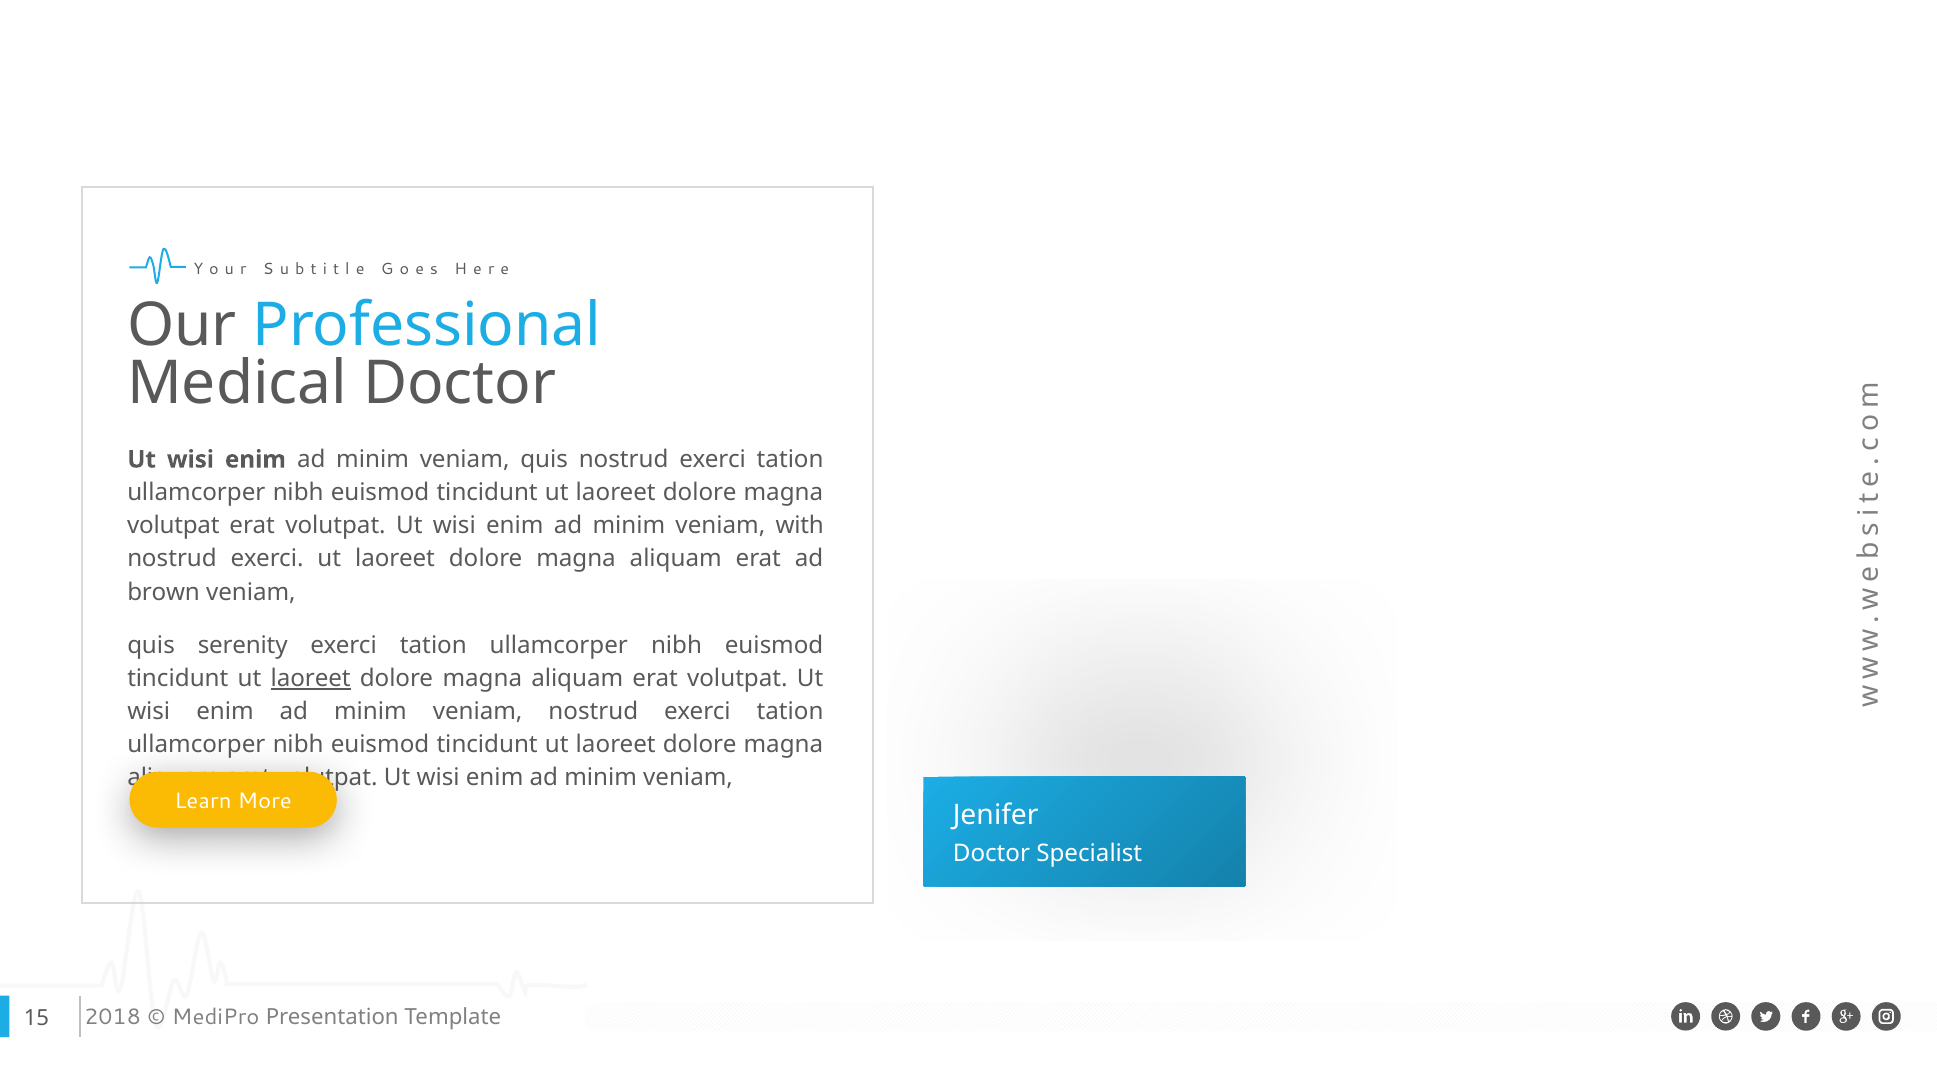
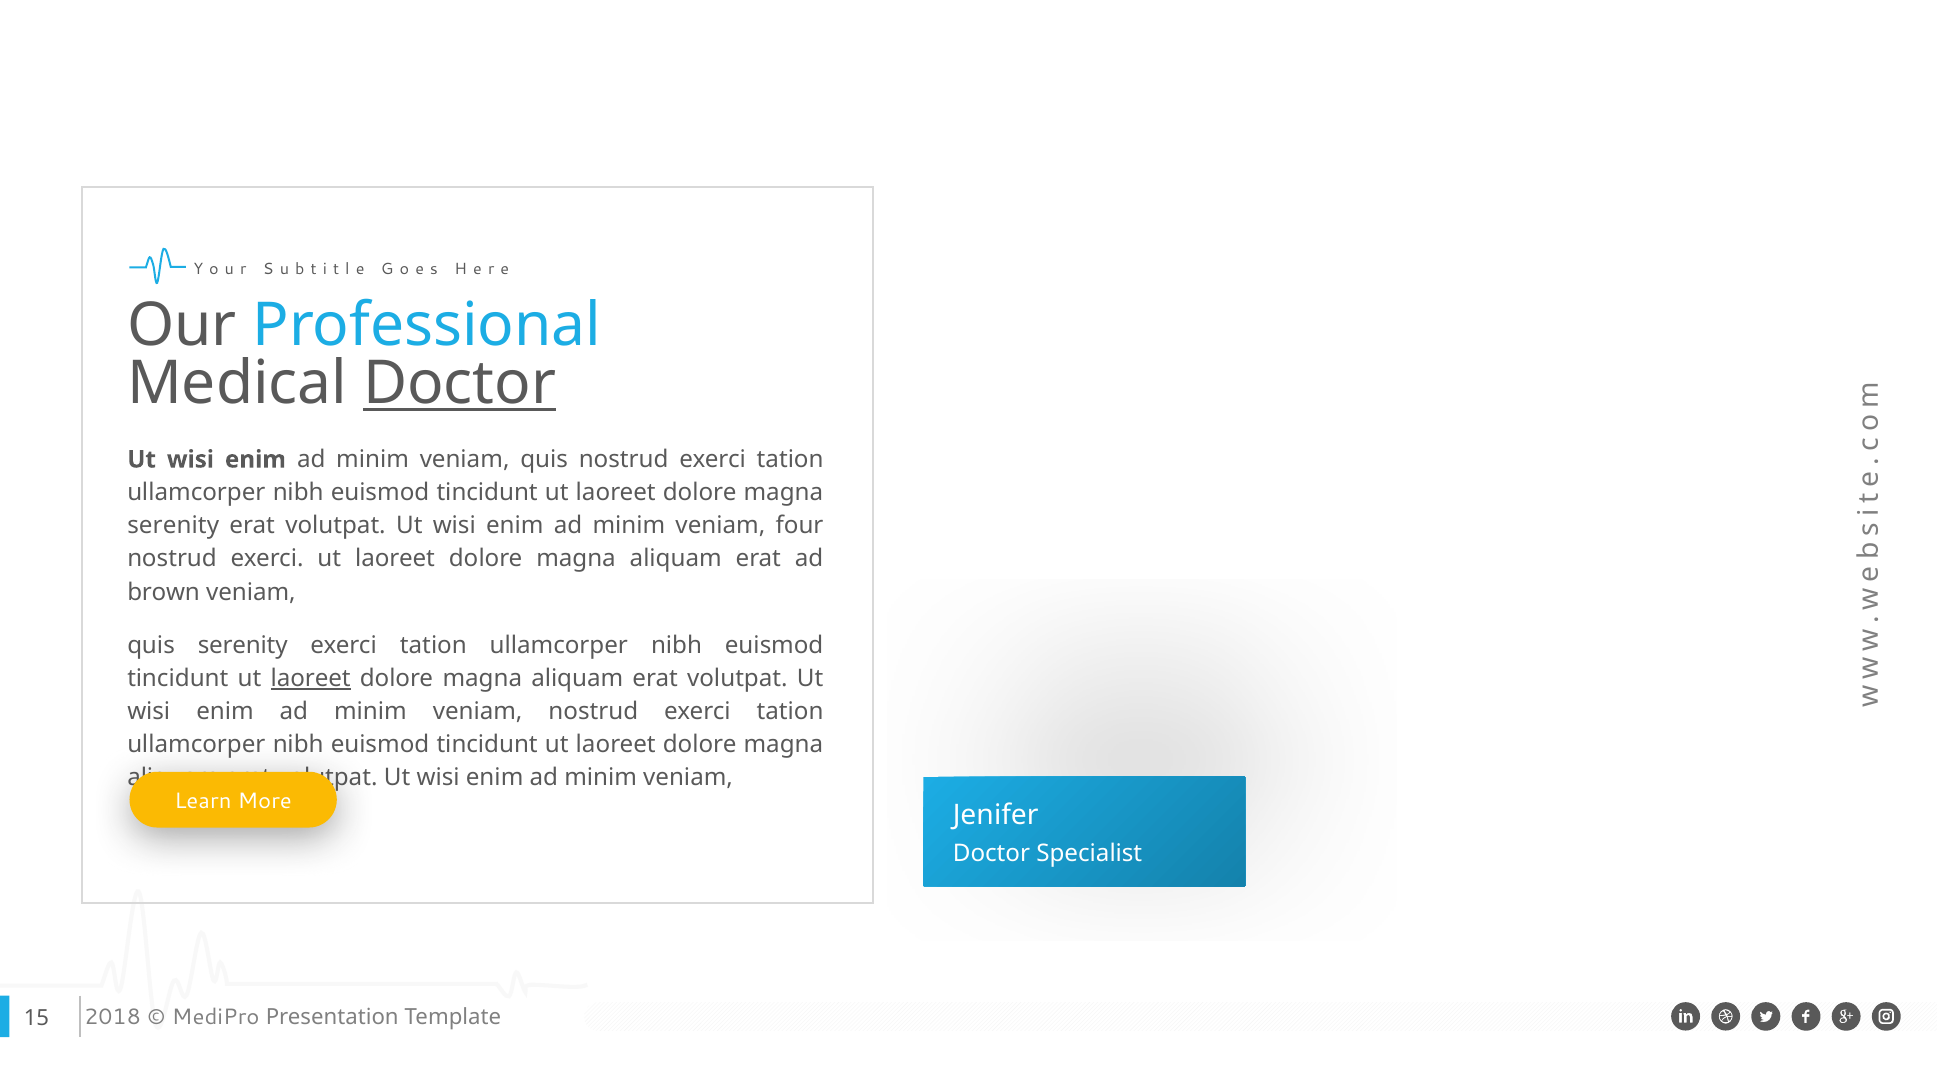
Doctor at (460, 383) underline: none -> present
volutpat at (173, 526): volutpat -> serenity
with: with -> four
